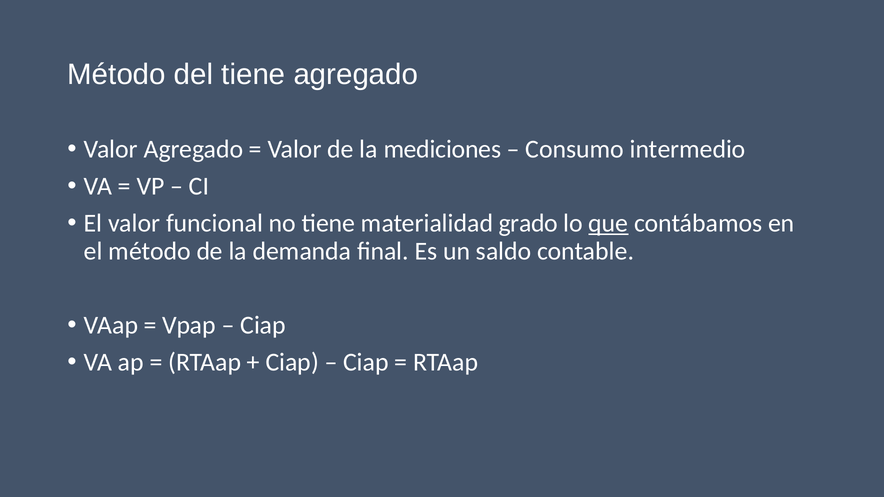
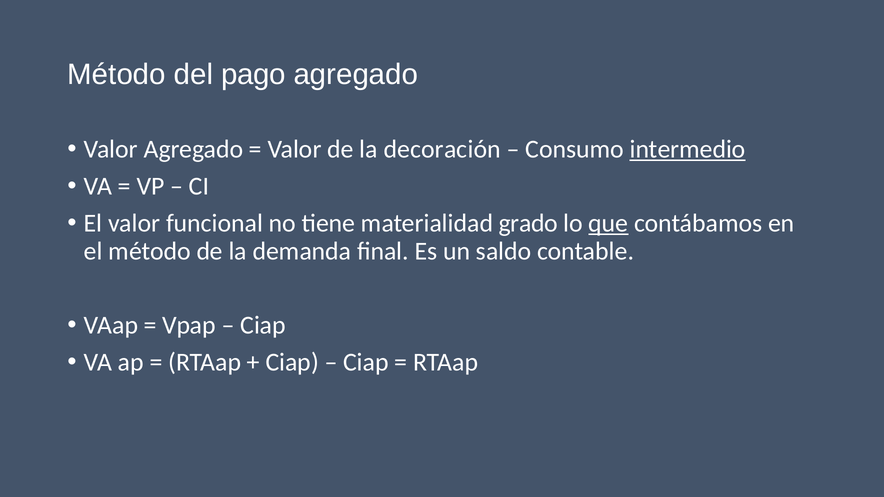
del tiene: tiene -> pago
mediciones: mediciones -> decoración
intermedio underline: none -> present
